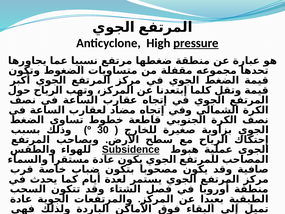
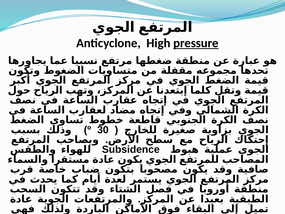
Subsidence underline: present -> none
